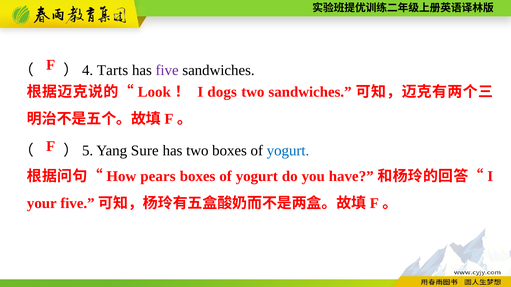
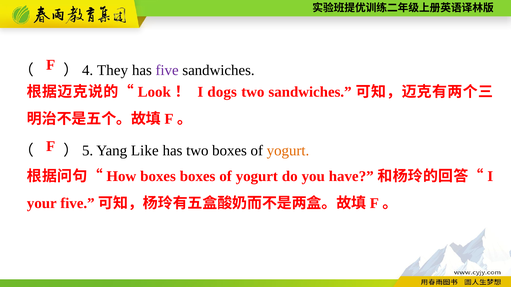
Tarts: Tarts -> They
Sure: Sure -> Like
yogurt at (288, 151) colour: blue -> orange
pears at (158, 177): pears -> boxes
